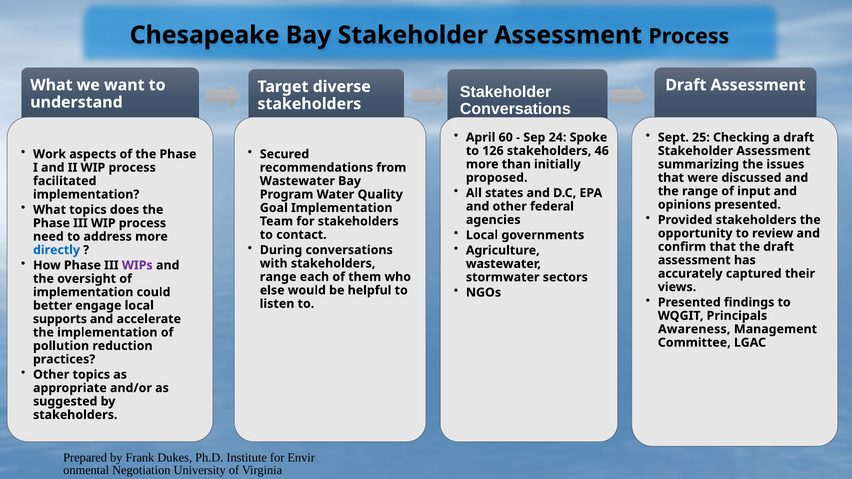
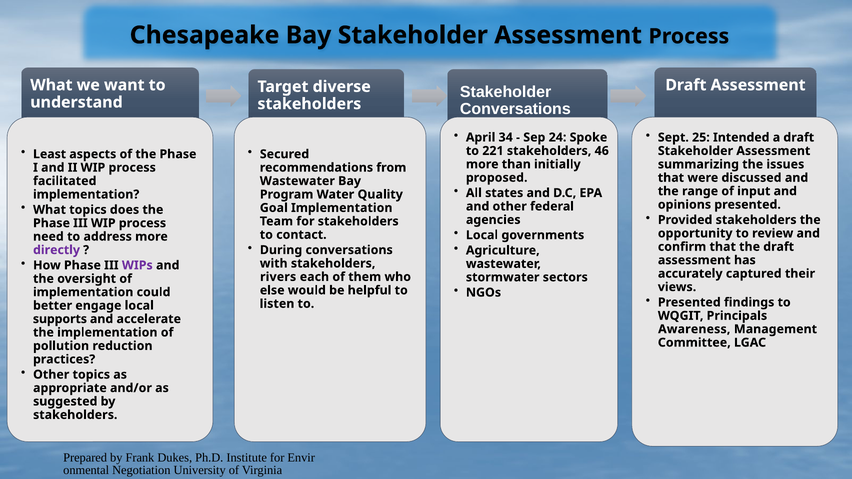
60: 60 -> 34
Checking: Checking -> Intended
Work: Work -> Least
126: 126 -> 221
directly colour: blue -> purple
range at (278, 277): range -> rivers
